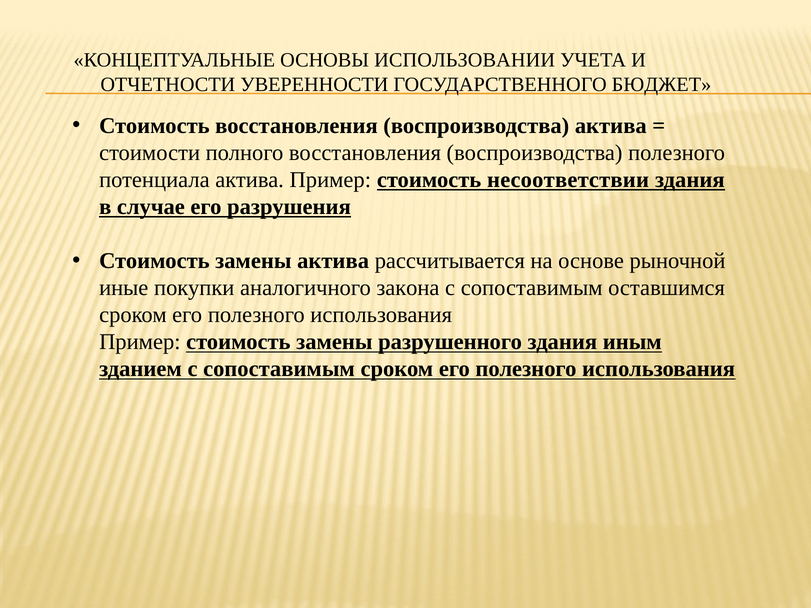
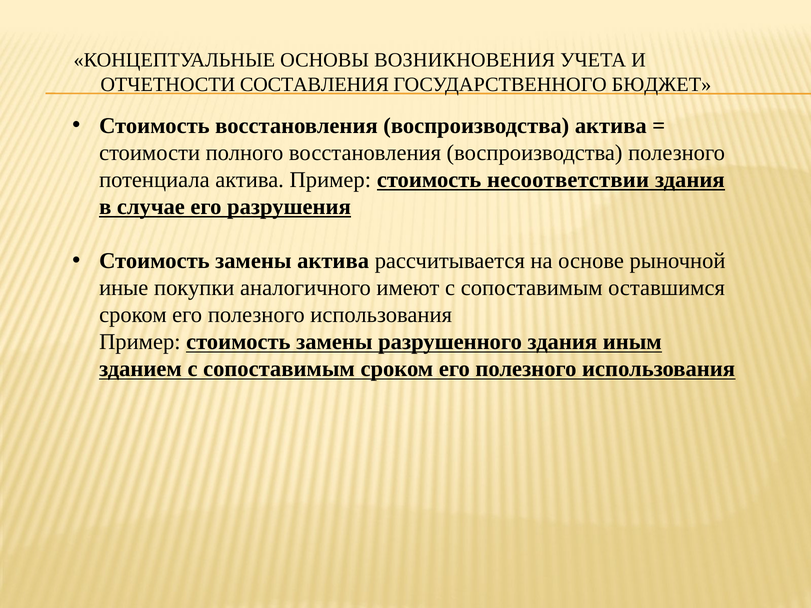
ИСПОЛЬЗОВАНИИ: ИСПОЛЬЗОВАНИИ -> ВОЗНИКНОВЕНИЯ
УВЕРЕННОСТИ: УВЕРЕННОСТИ -> СОСТАВЛЕНИЯ
закона: закона -> имеют
